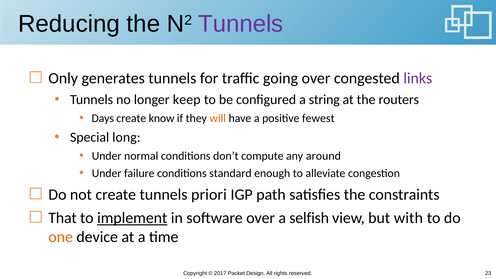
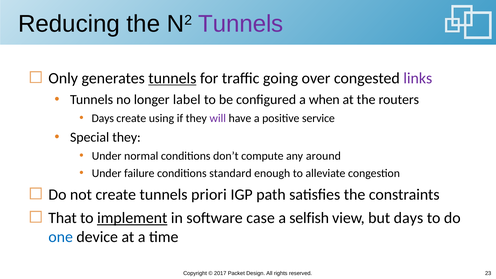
tunnels at (172, 78) underline: none -> present
keep: keep -> label
string: string -> when
know: know -> using
will colour: orange -> purple
fewest: fewest -> service
Special long: long -> they
software over: over -> case
but with: with -> days
one colour: orange -> blue
